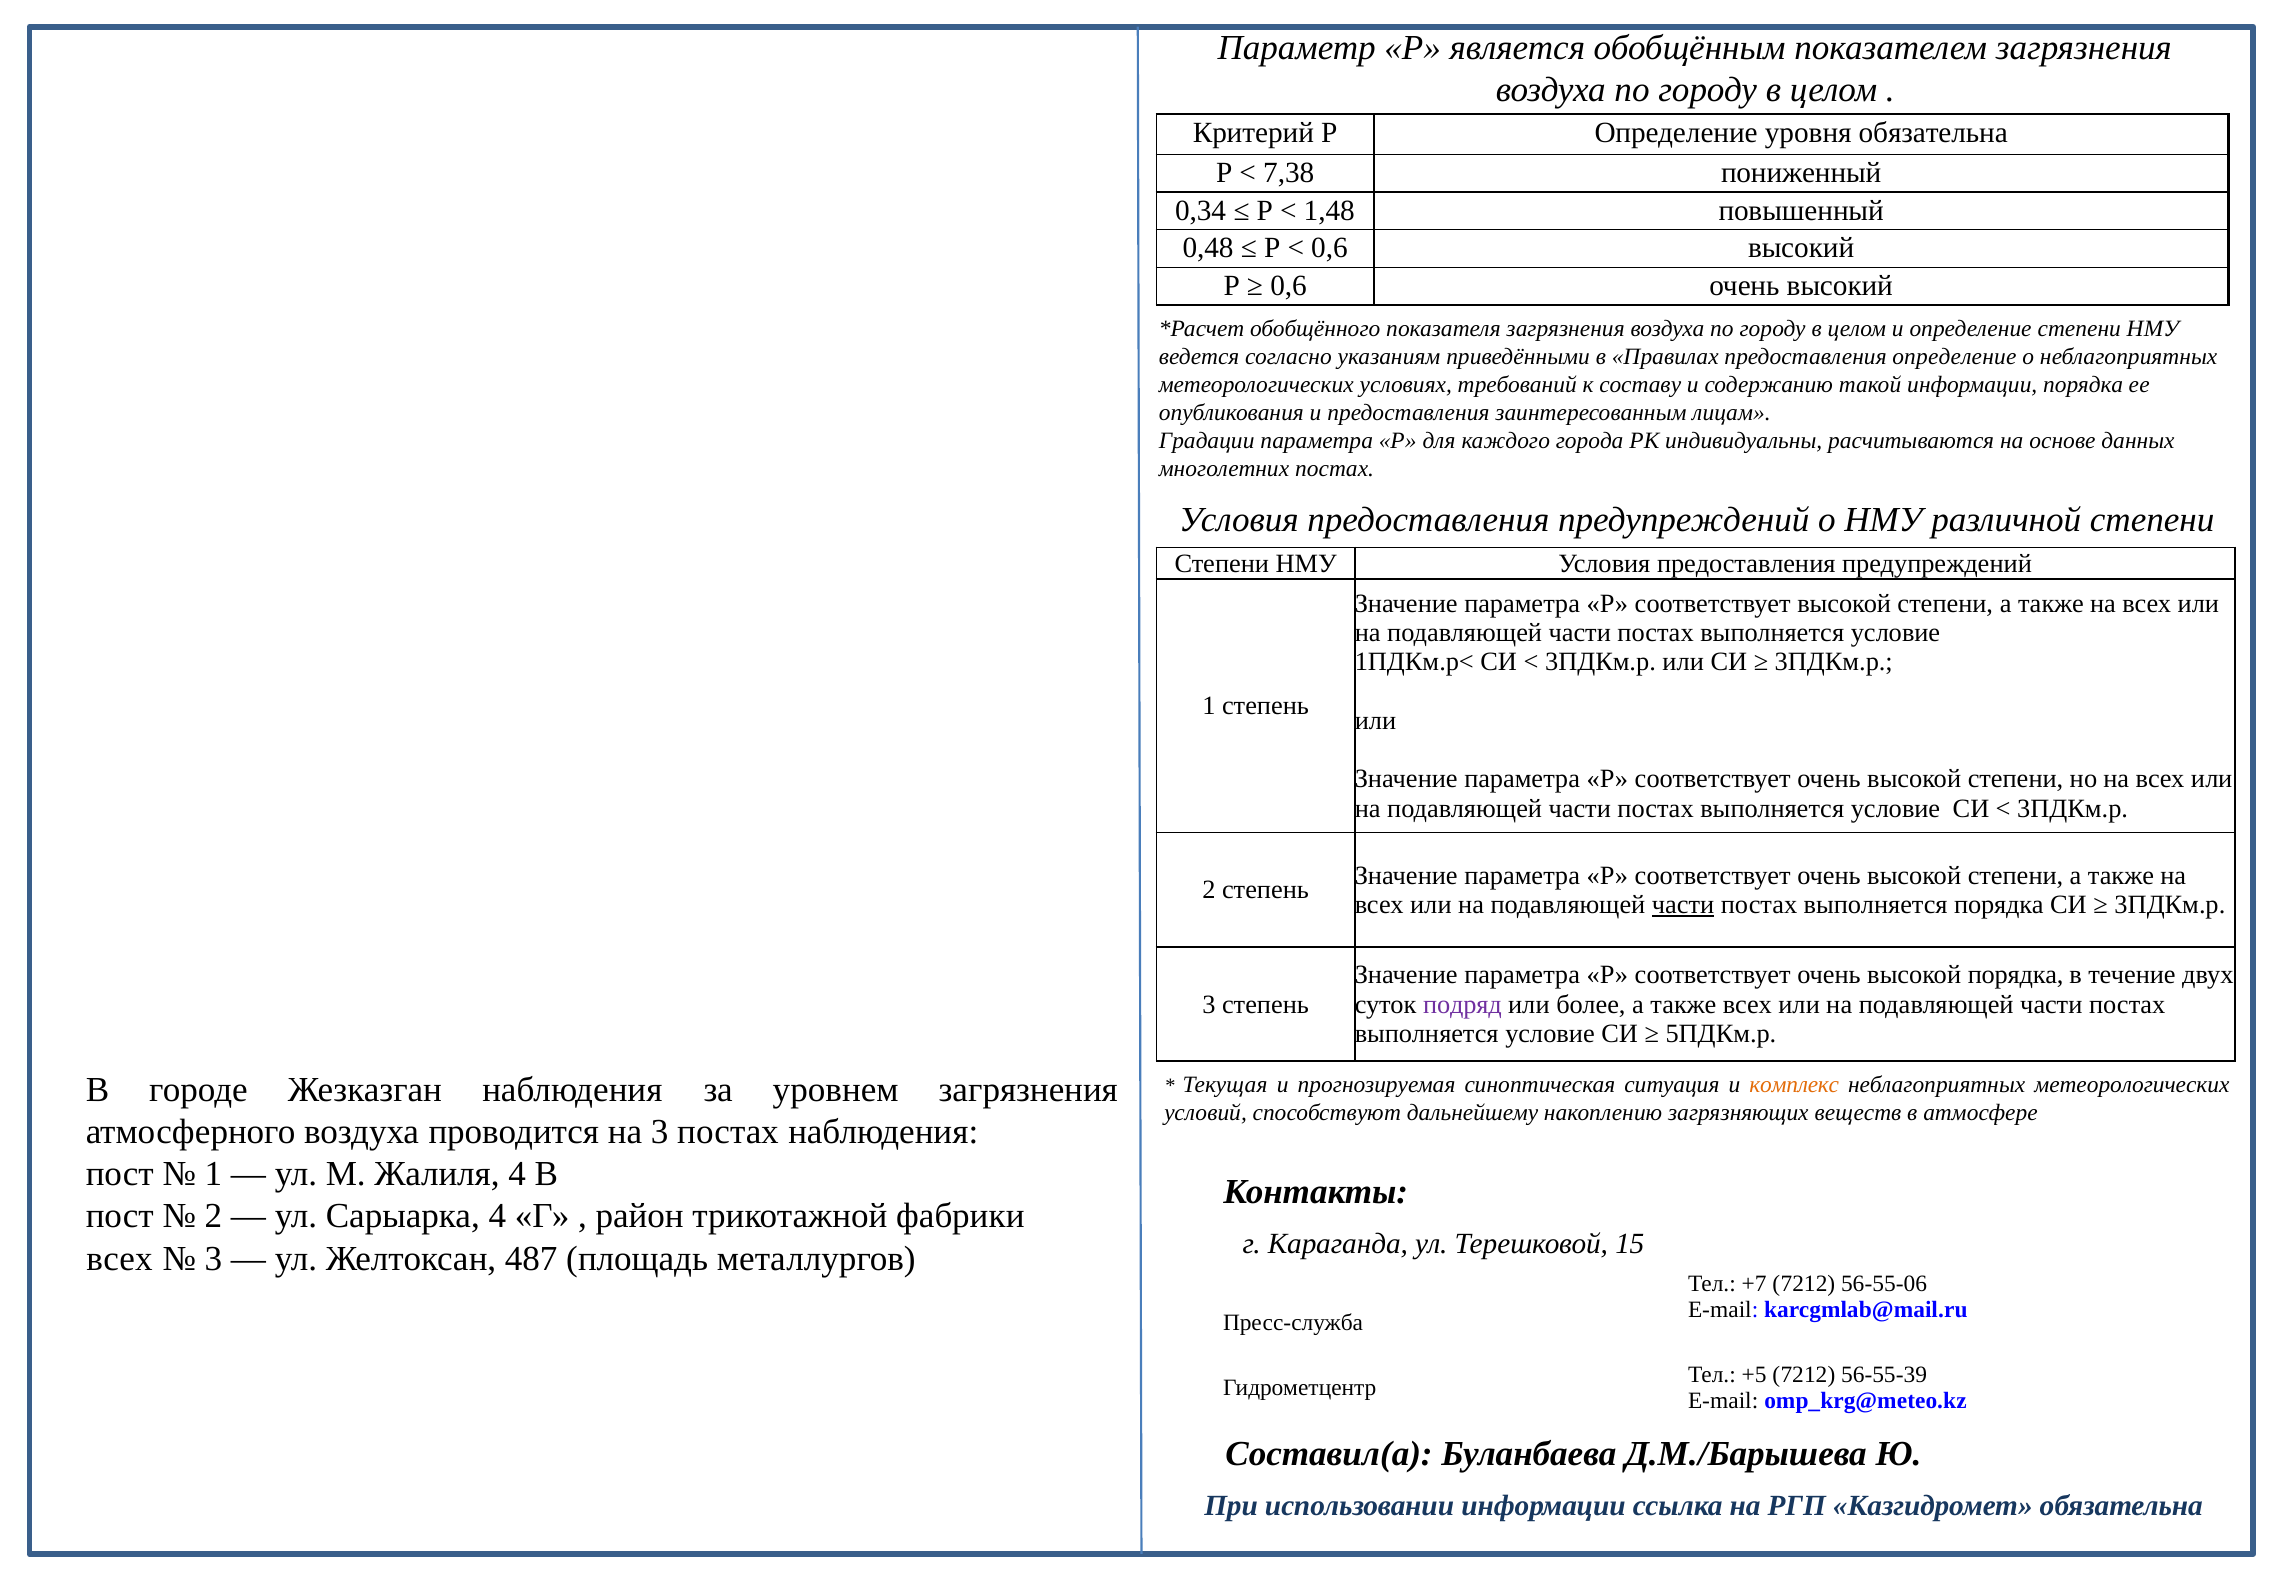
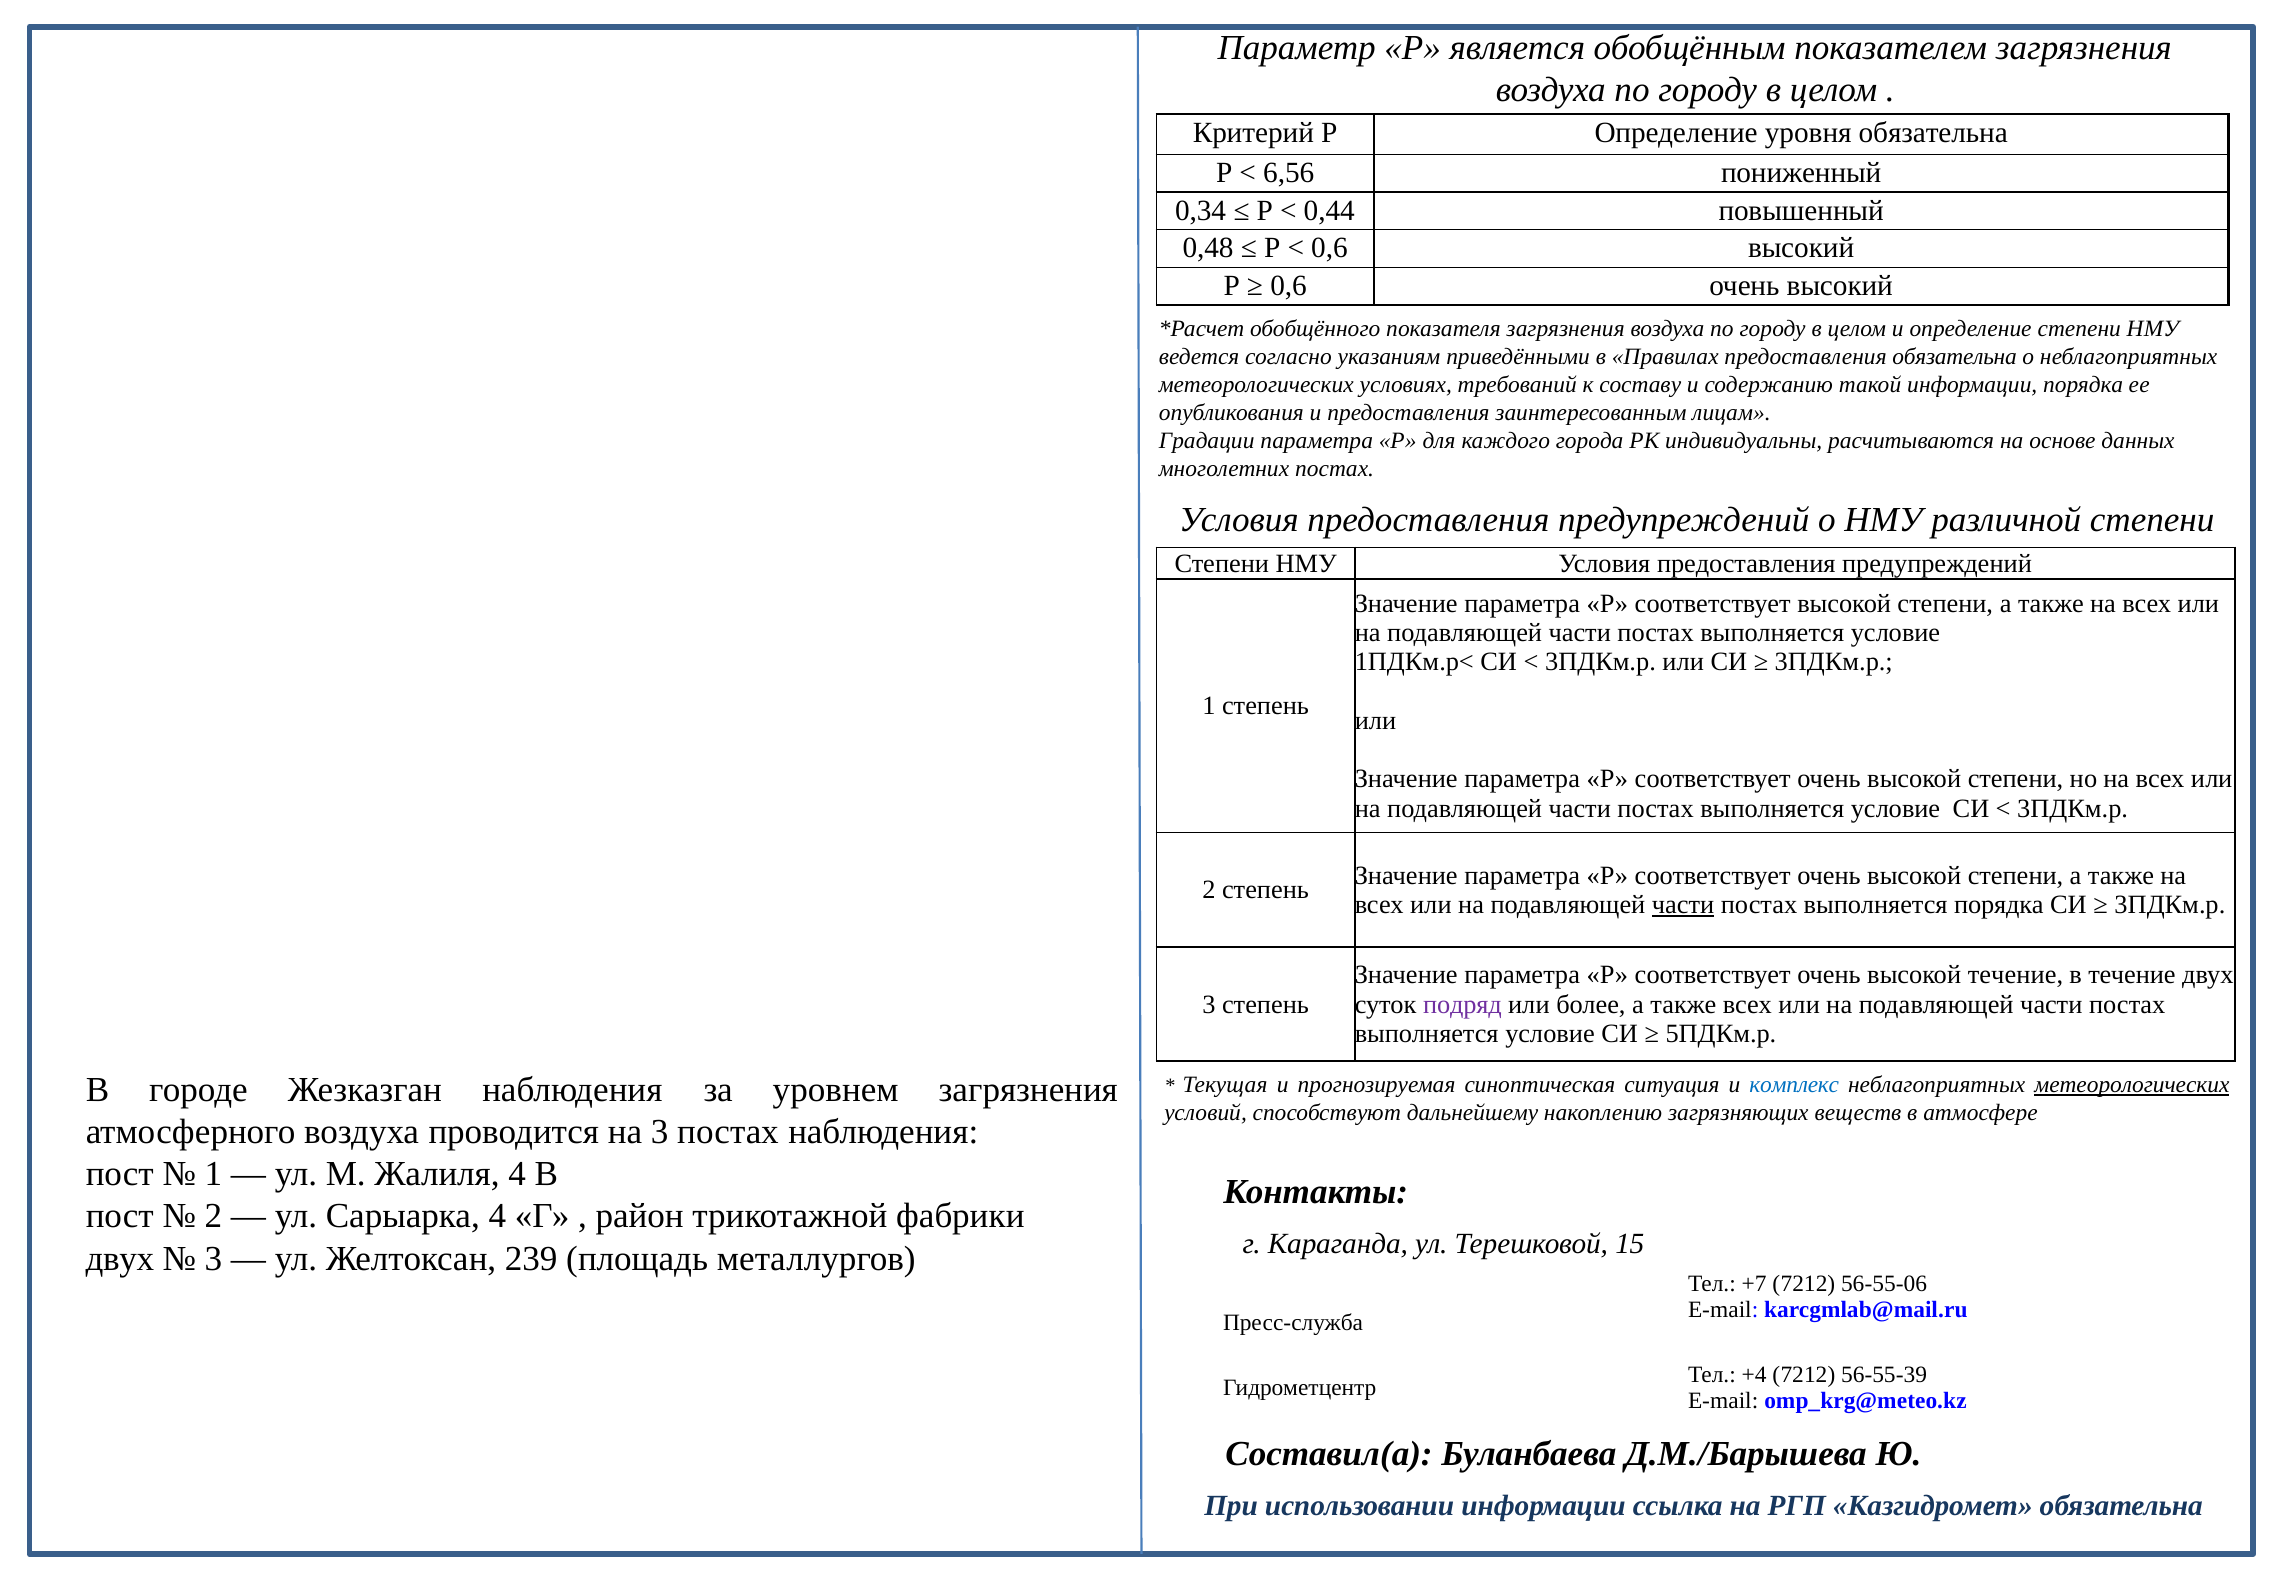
7,38: 7,38 -> 6,56
1,48: 1,48 -> 0,44
предоставления определение: определение -> обязательна
высокой порядка: порядка -> течение
комплекс colour: orange -> blue
метеорологических at (2132, 1085) underline: none -> present
всех at (120, 1258): всех -> двух
487: 487 -> 239
+5: +5 -> +4
